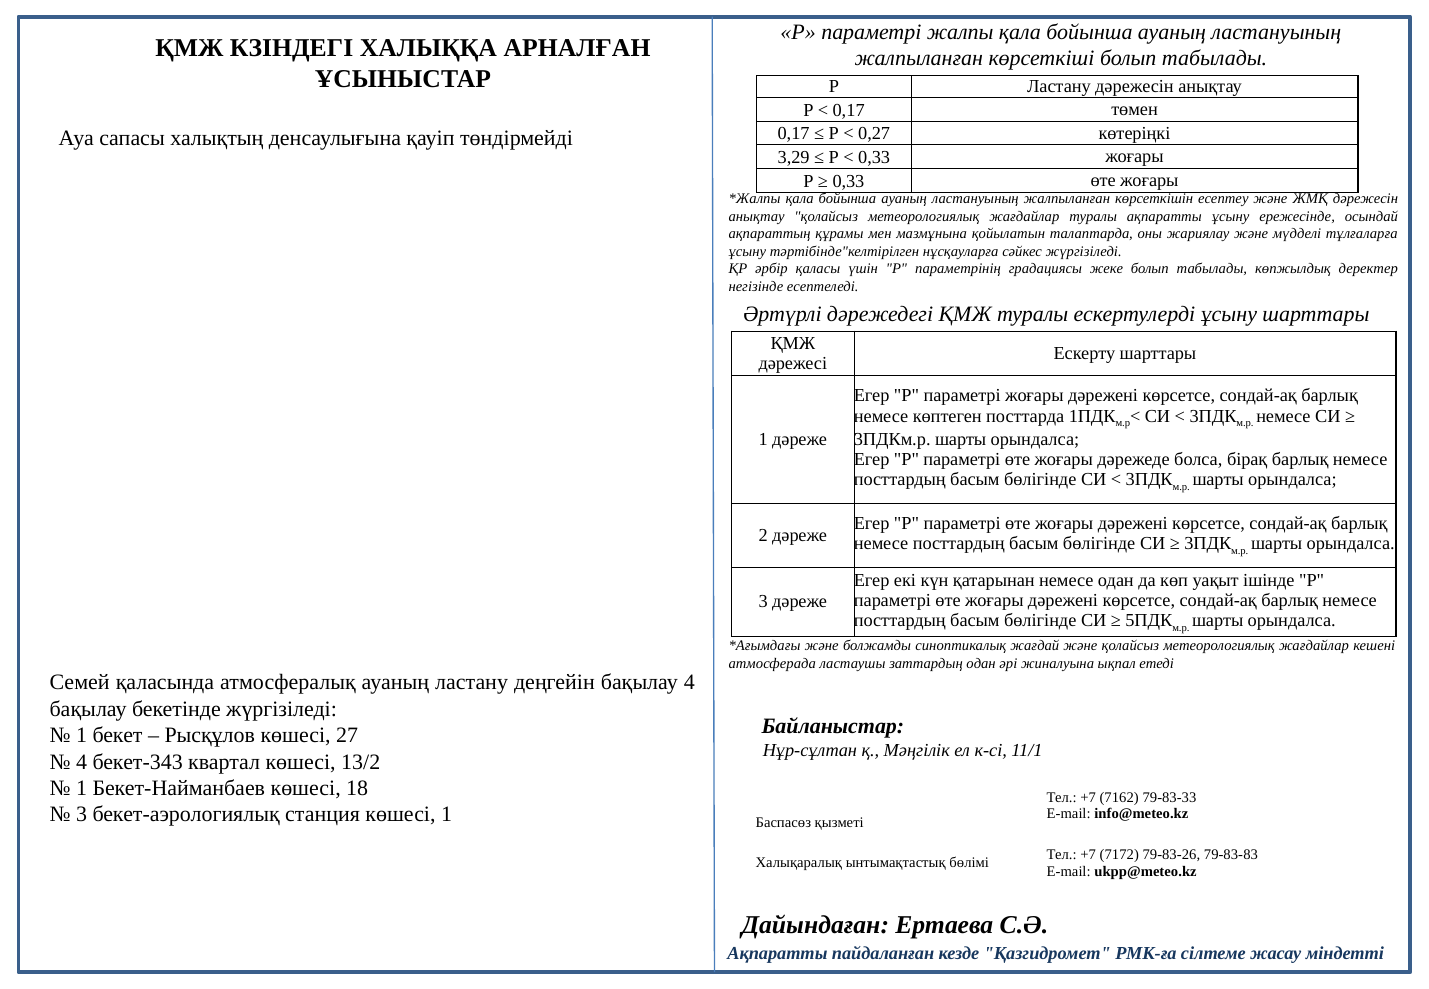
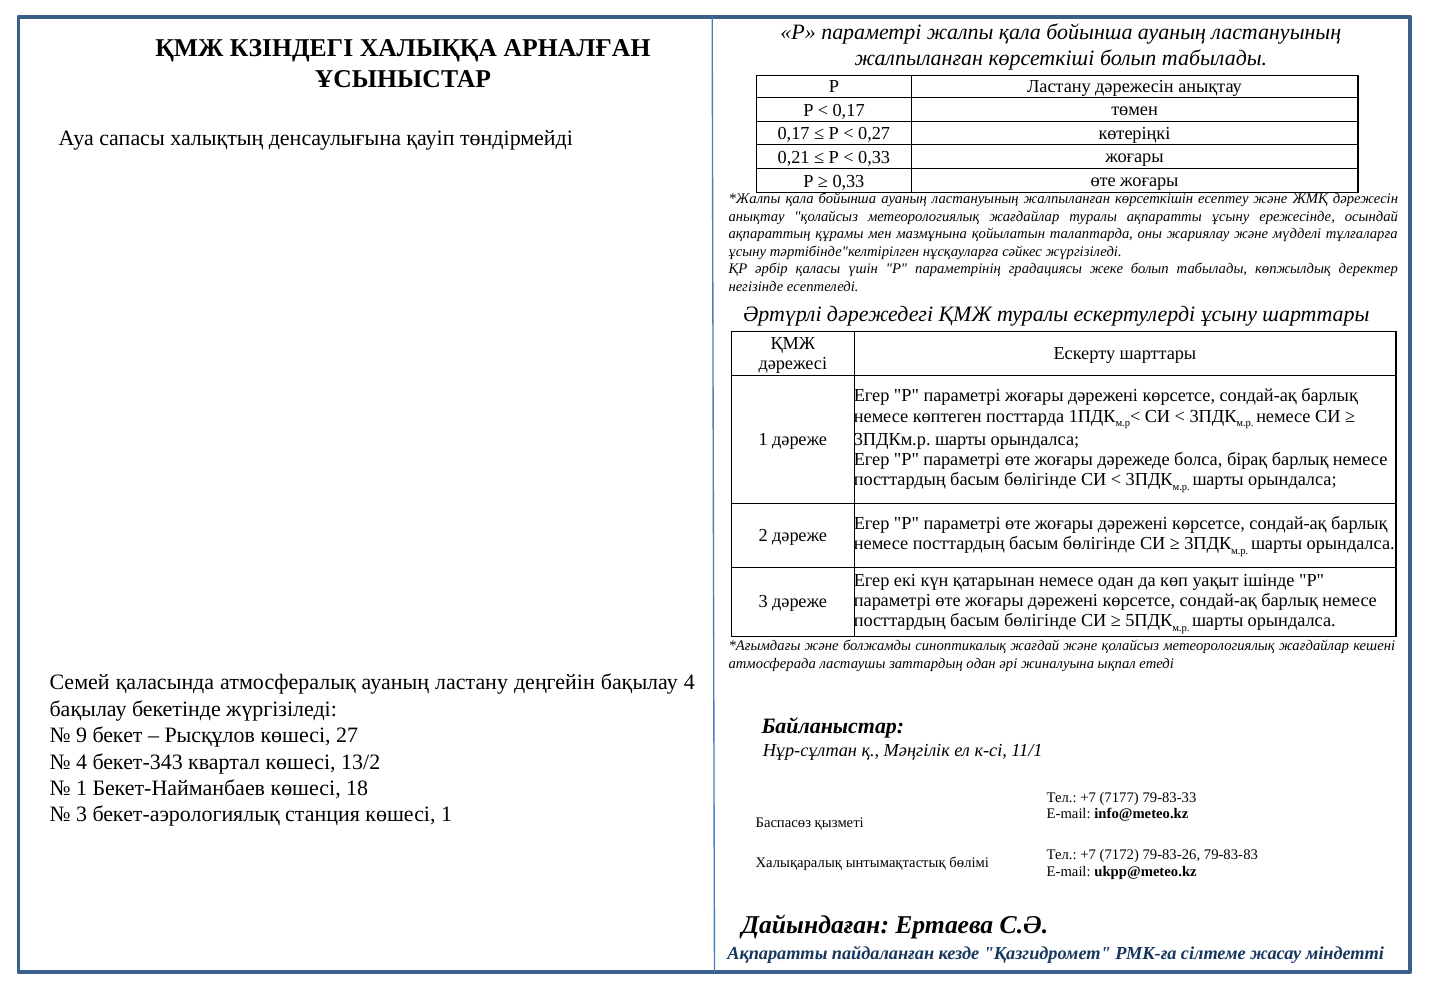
3,29: 3,29 -> 0,21
1 at (82, 736): 1 -> 9
7162: 7162 -> 7177
